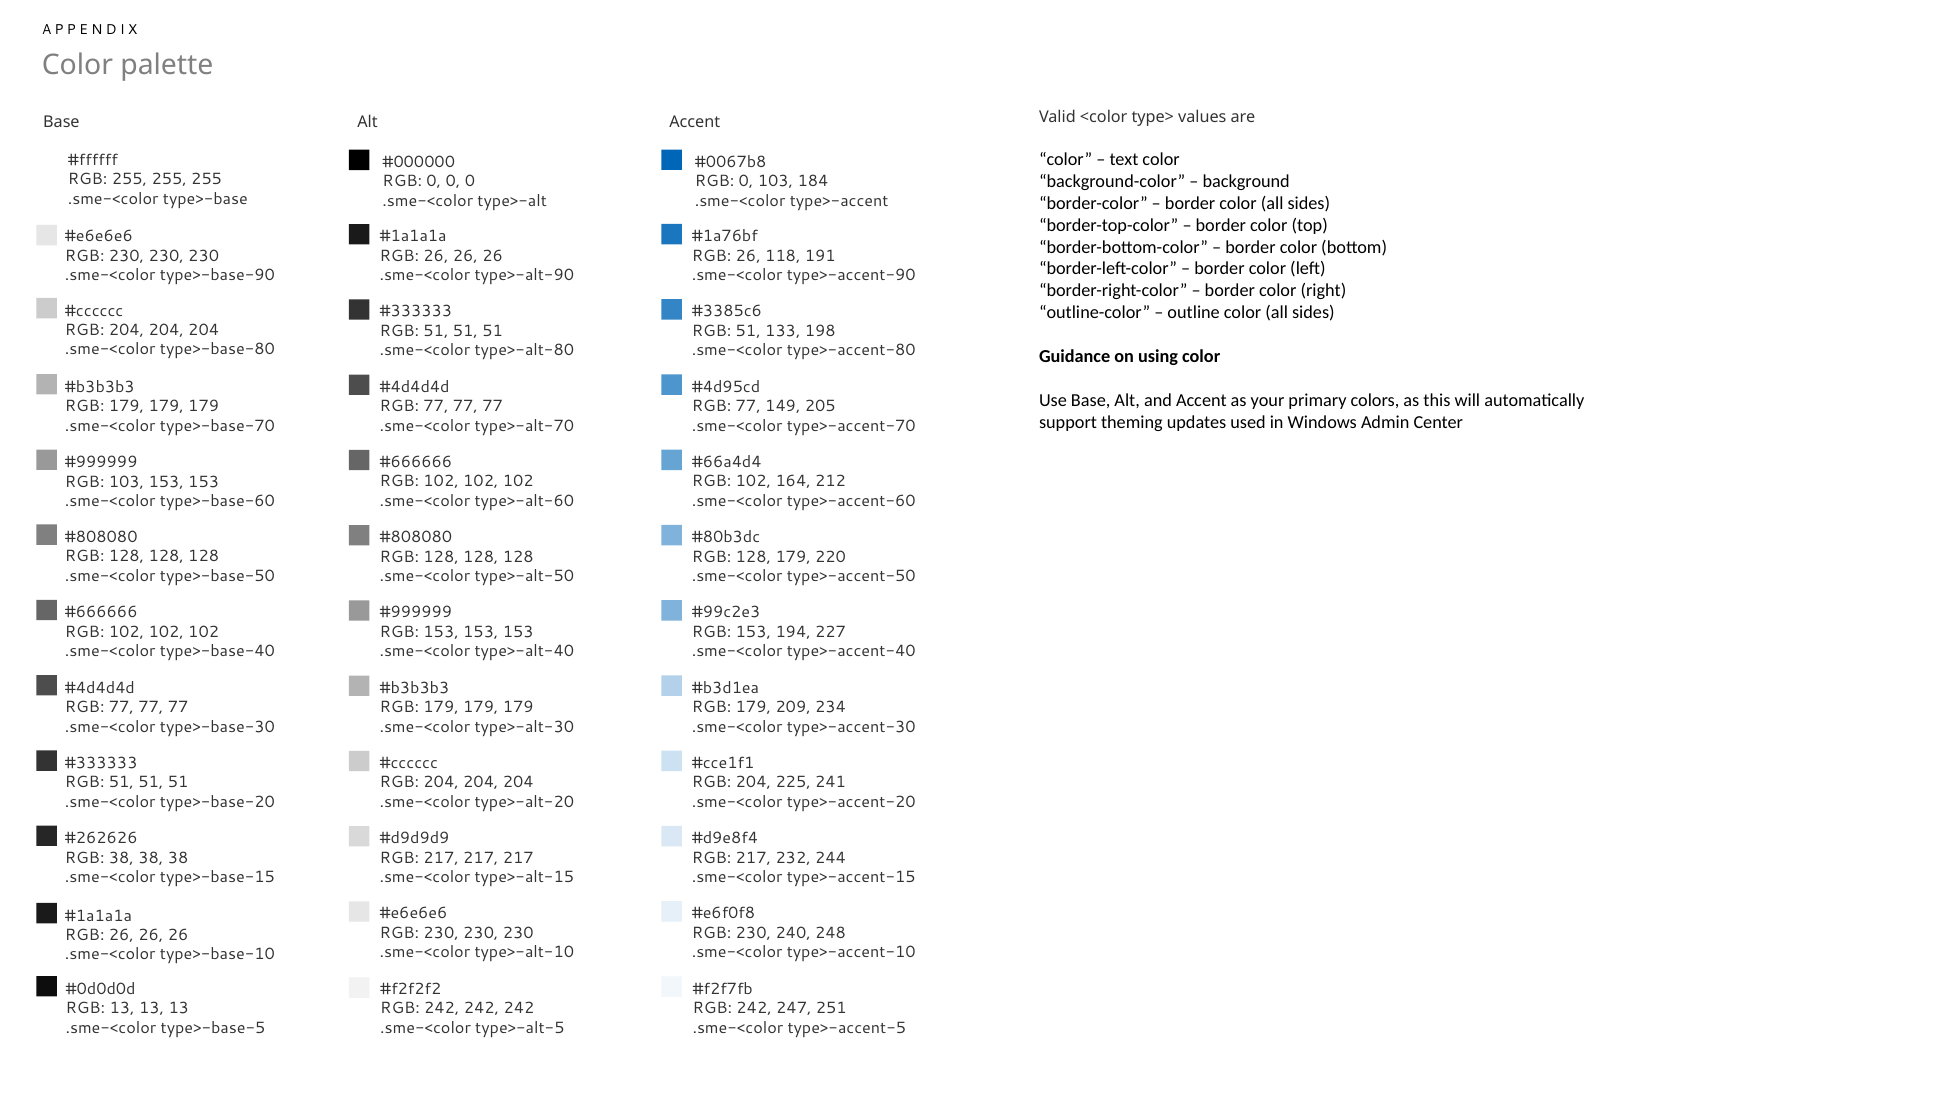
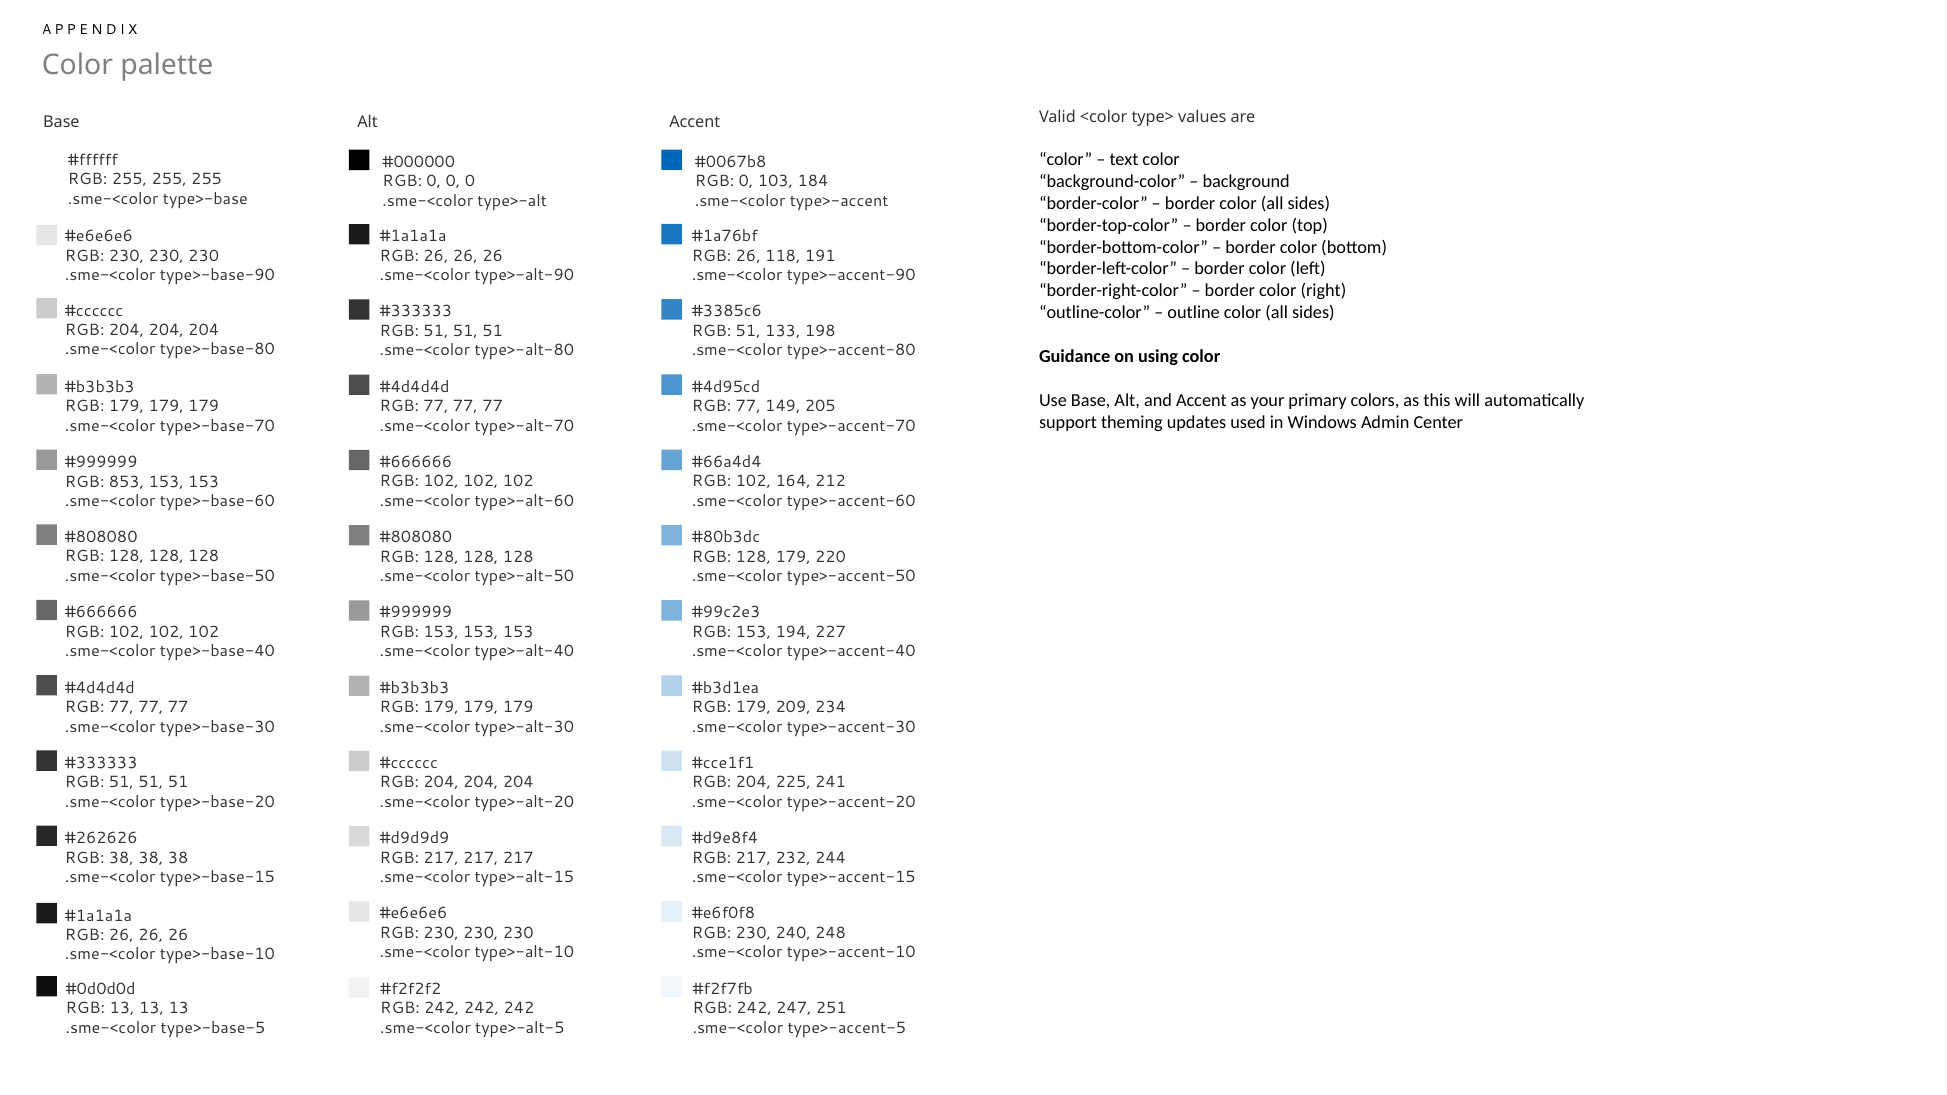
RGB 103: 103 -> 853
